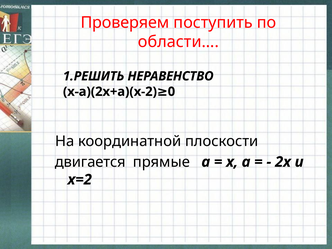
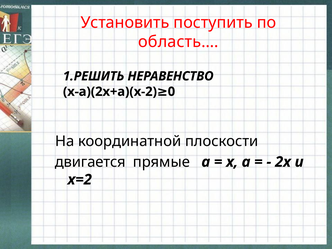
Проверяем: Проверяем -> Установить
области…: области… -> область…
